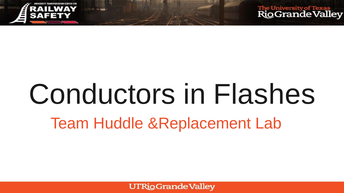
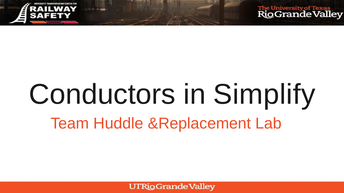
Flashes: Flashes -> Simplify
